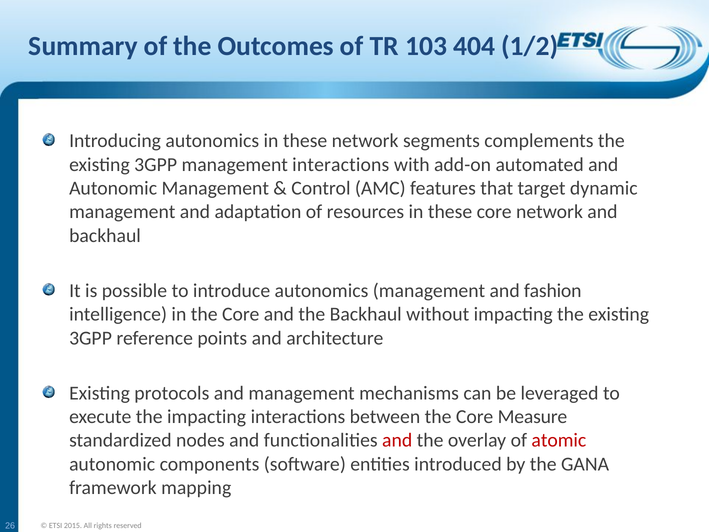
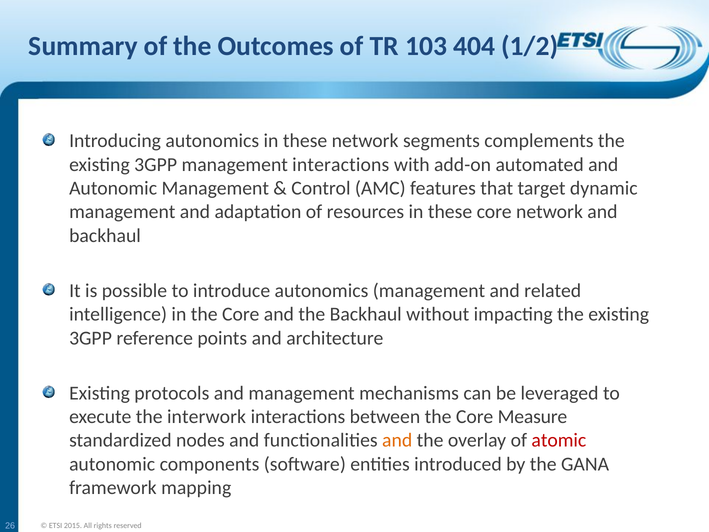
fashion: fashion -> related
the impacting: impacting -> interwork
and at (397, 440) colour: red -> orange
